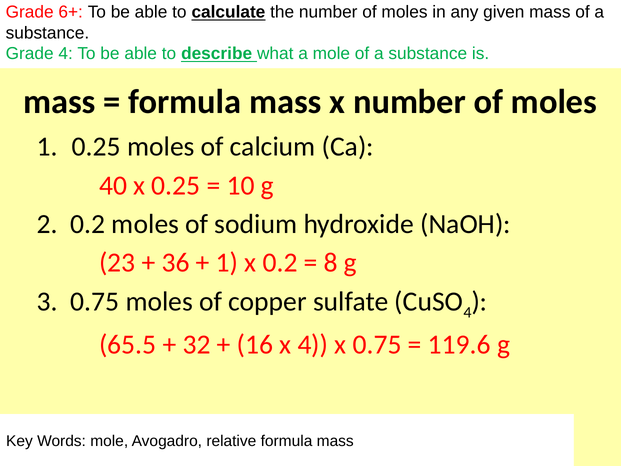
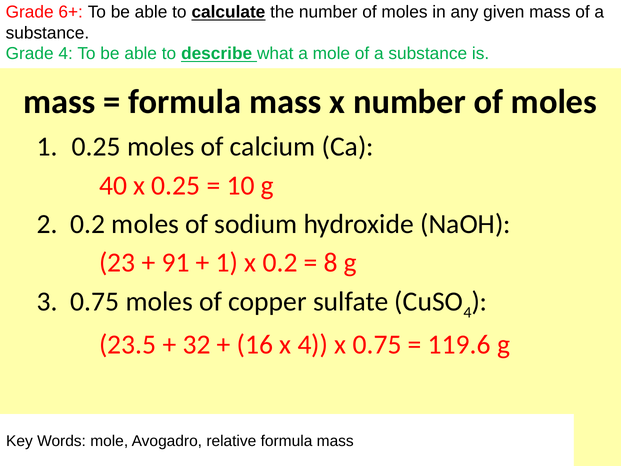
36: 36 -> 91
65.5: 65.5 -> 23.5
